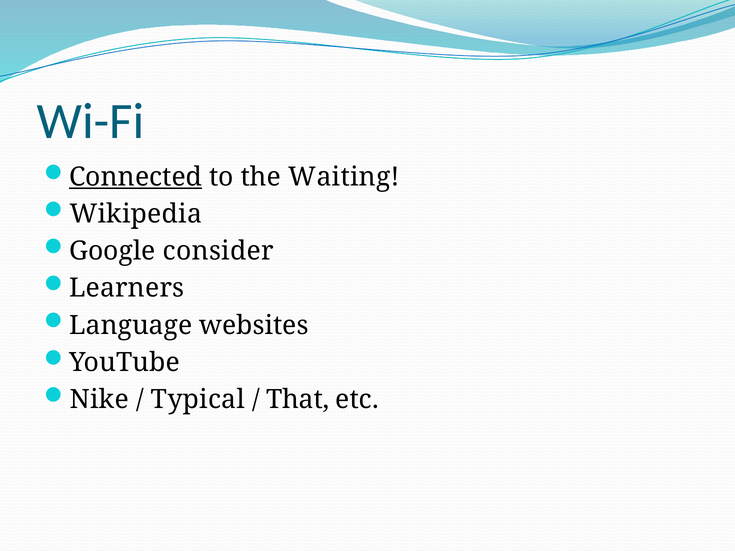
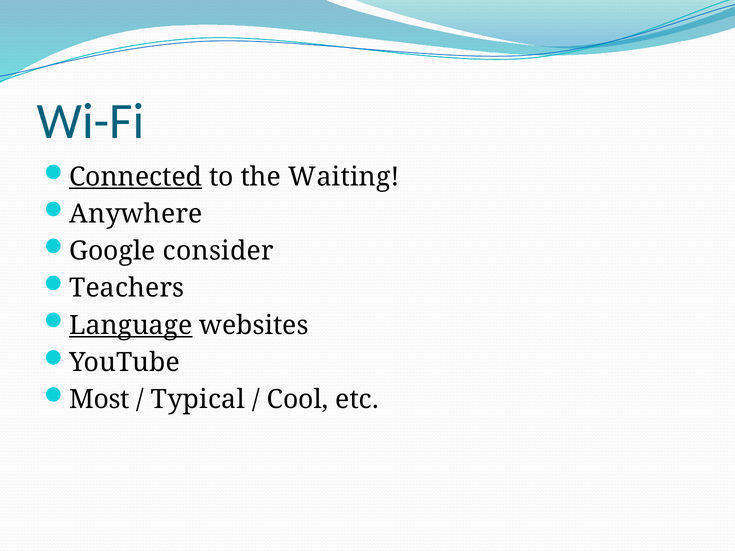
Wikipedia: Wikipedia -> Anywhere
Learners: Learners -> Teachers
Language underline: none -> present
Nike: Nike -> Most
That: That -> Cool
